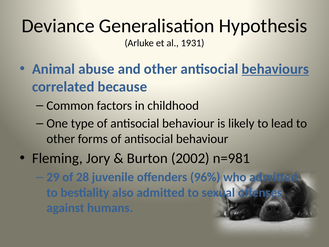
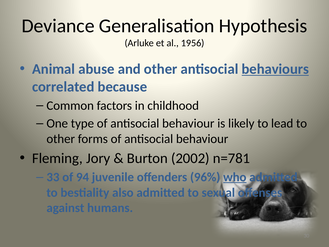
1931: 1931 -> 1956
n=981: n=981 -> n=781
29: 29 -> 33
28: 28 -> 94
who underline: none -> present
